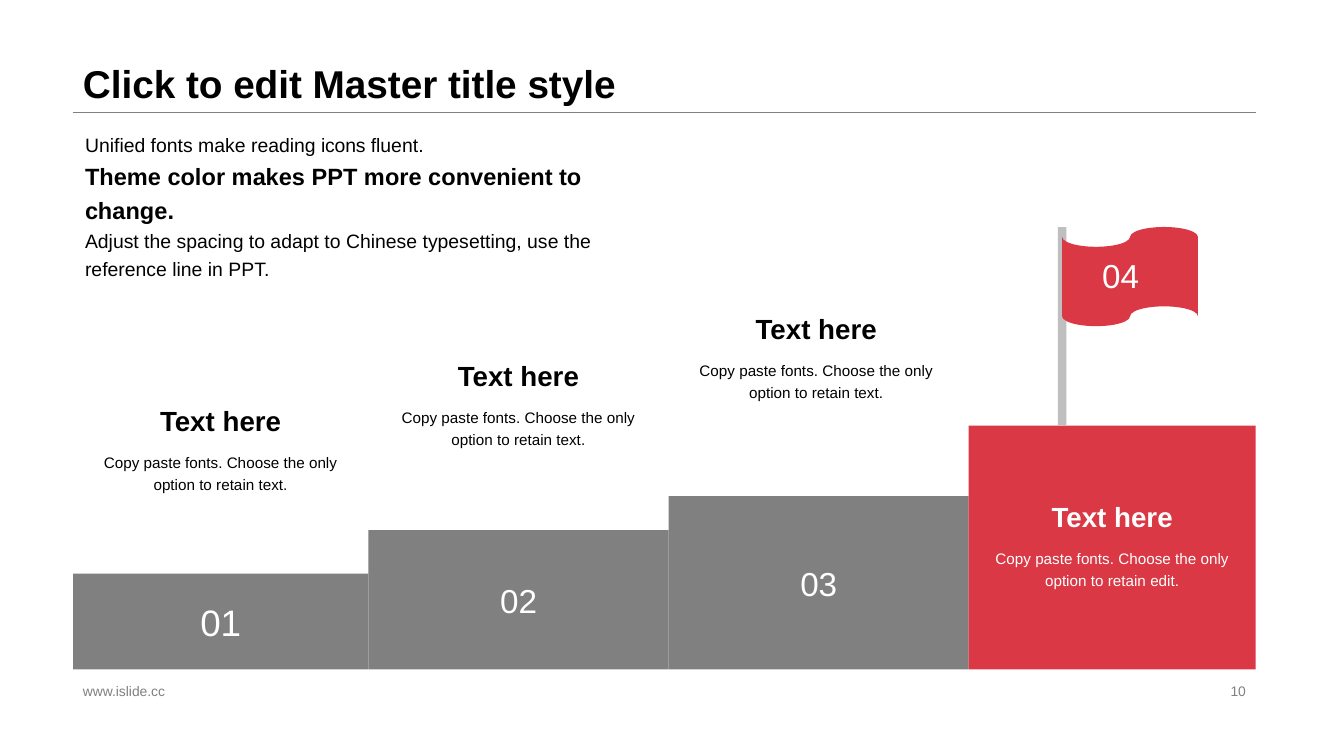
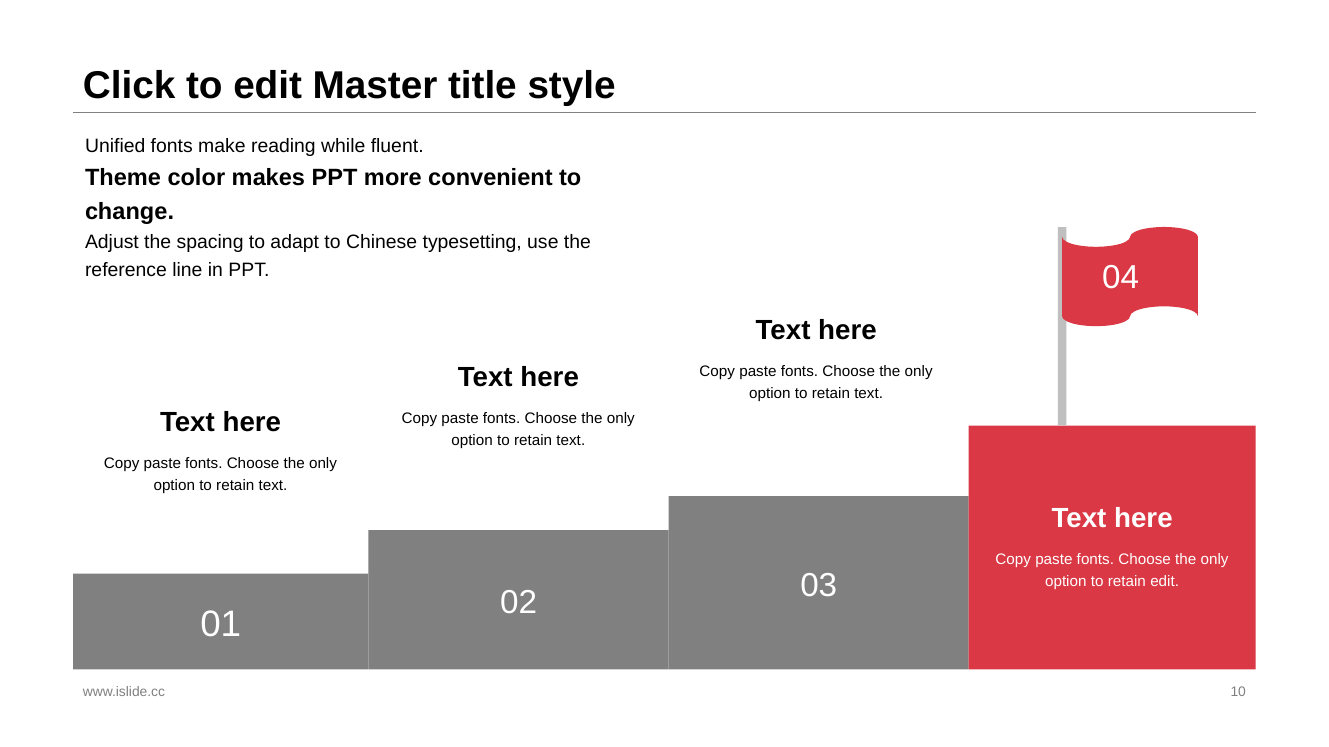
icons: icons -> while
